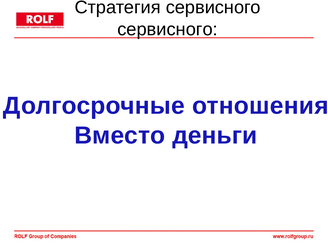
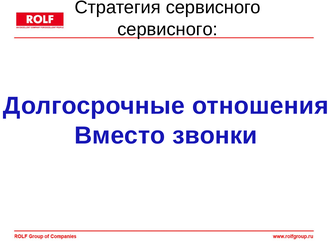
деньги: деньги -> звонки
